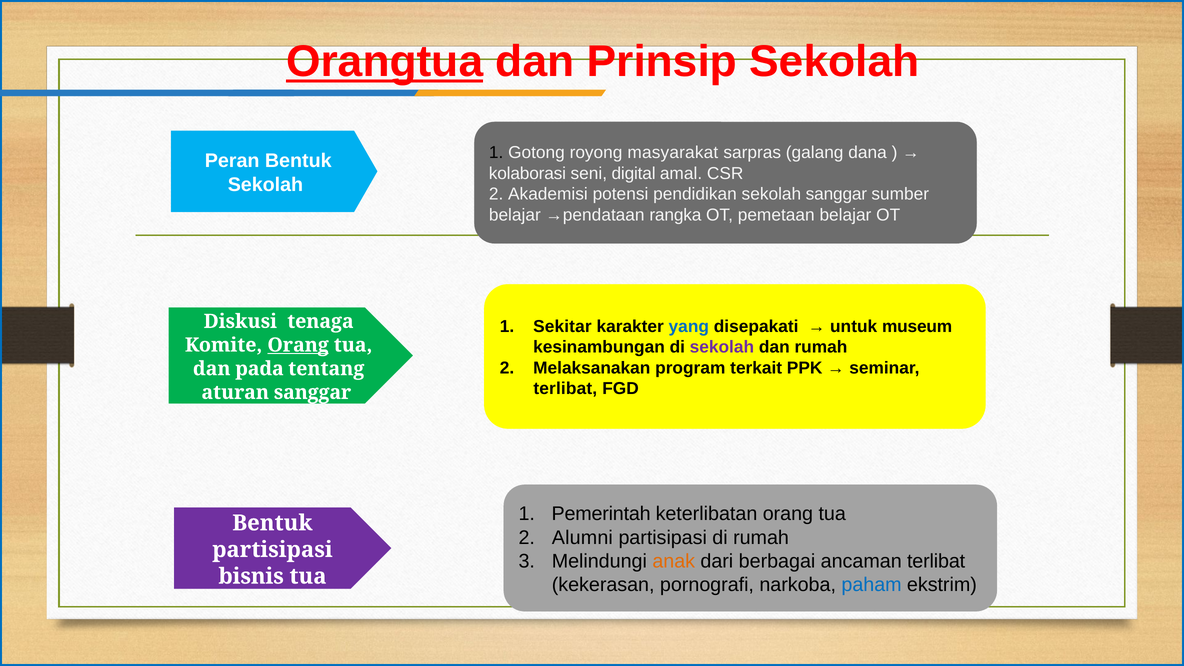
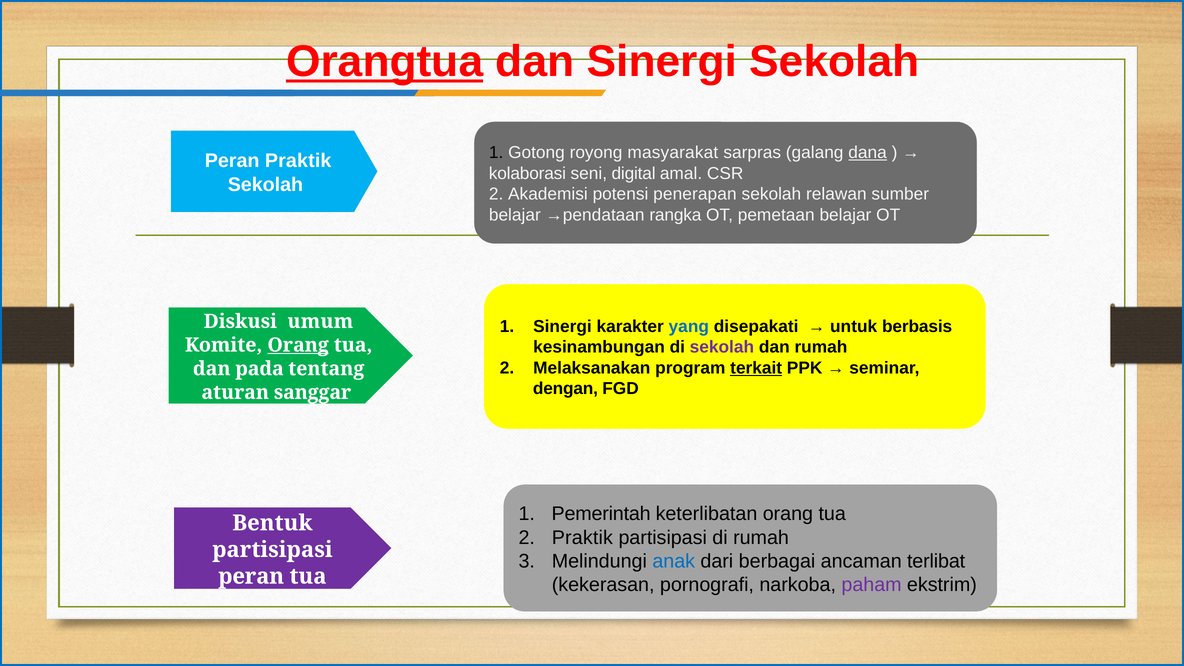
dan Prinsip: Prinsip -> Sinergi
dana underline: none -> present
Peran Bentuk: Bentuk -> Praktik
pendidikan: pendidikan -> penerapan
sekolah sanggar: sanggar -> relawan
tenaga: tenaga -> umum
1 Sekitar: Sekitar -> Sinergi
museum: museum -> berbasis
terkait underline: none -> present
terlibat at (565, 389): terlibat -> dengan
2 Alumni: Alumni -> Praktik
anak colour: orange -> blue
bisnis at (251, 576): bisnis -> peran
paham colour: blue -> purple
